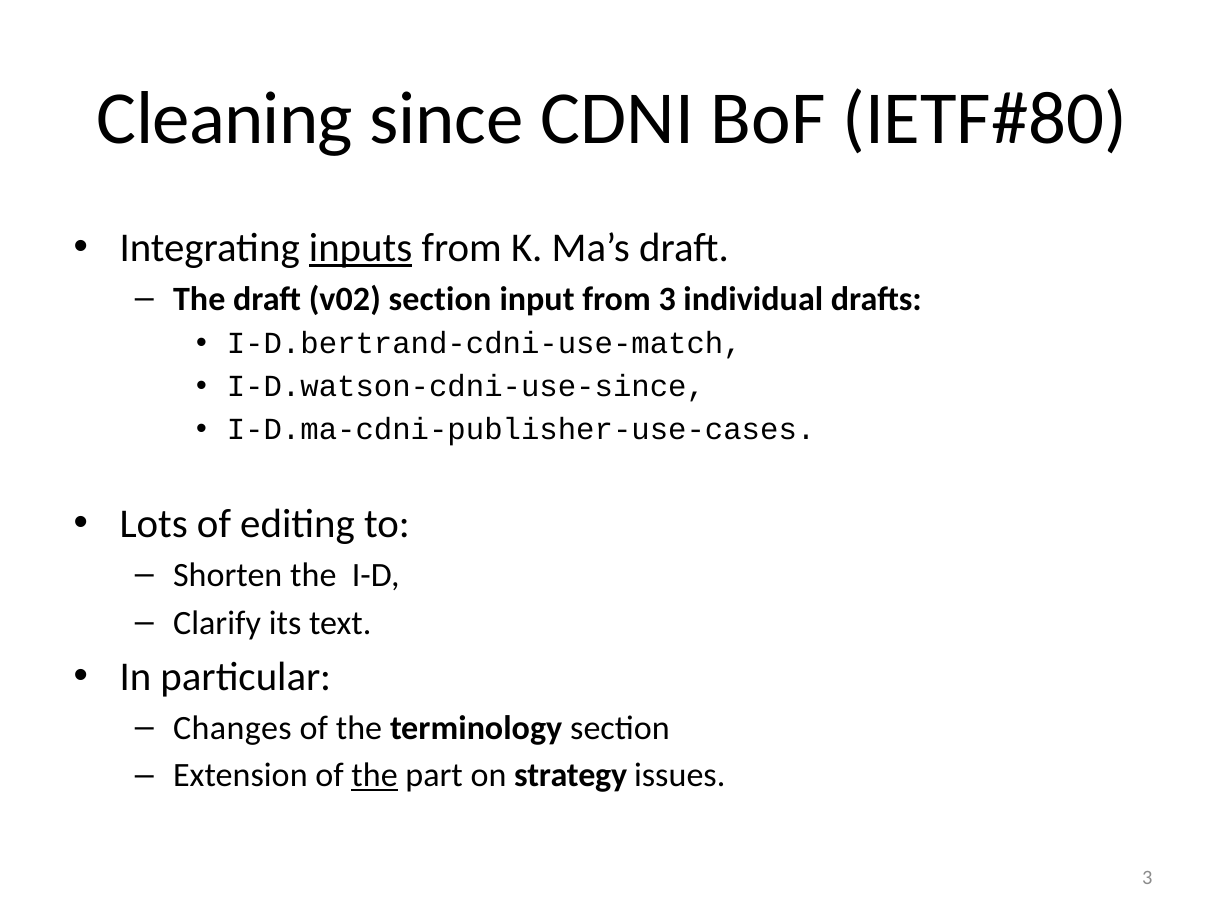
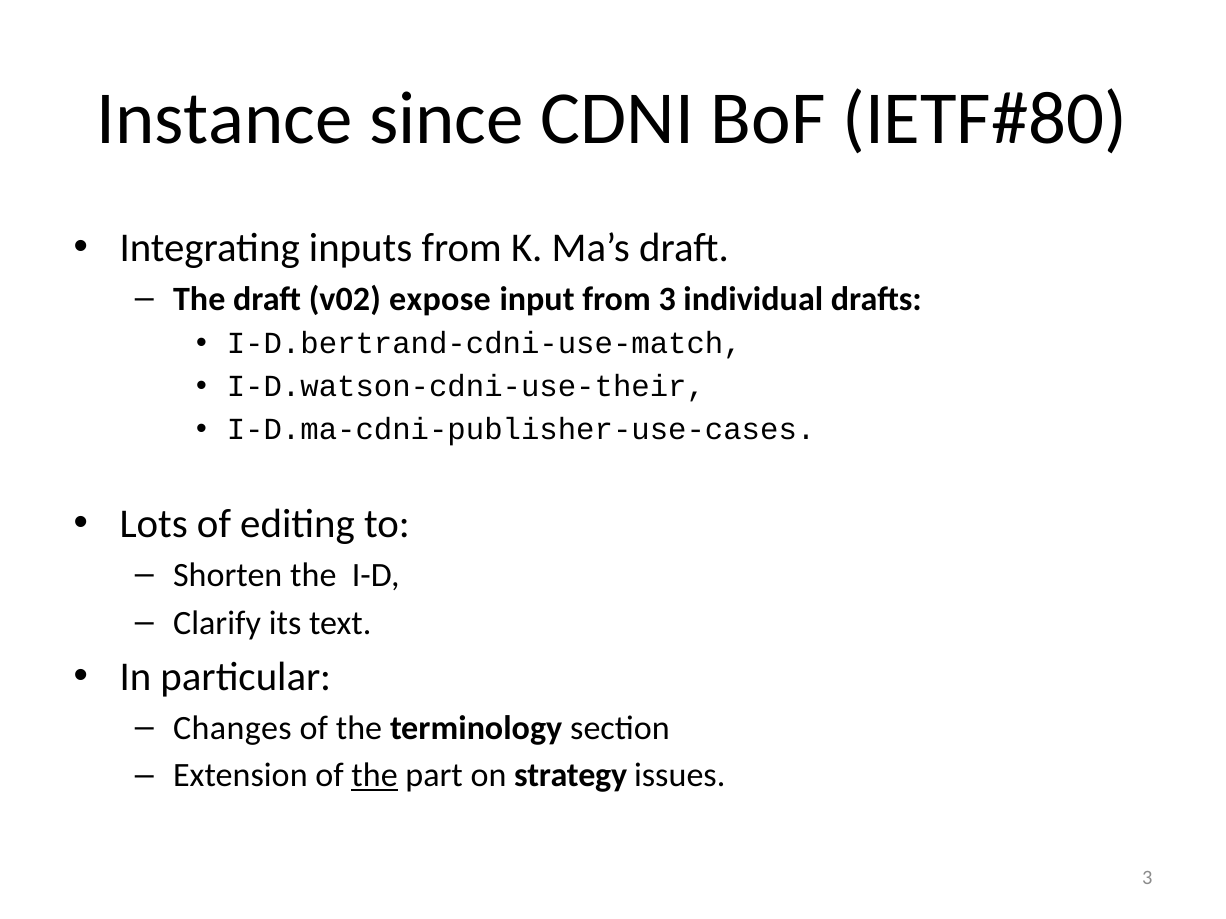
Cleaning: Cleaning -> Instance
inputs underline: present -> none
v02 section: section -> expose
I-D.watson-cdni-use-since: I-D.watson-cdni-use-since -> I-D.watson-cdni-use-their
